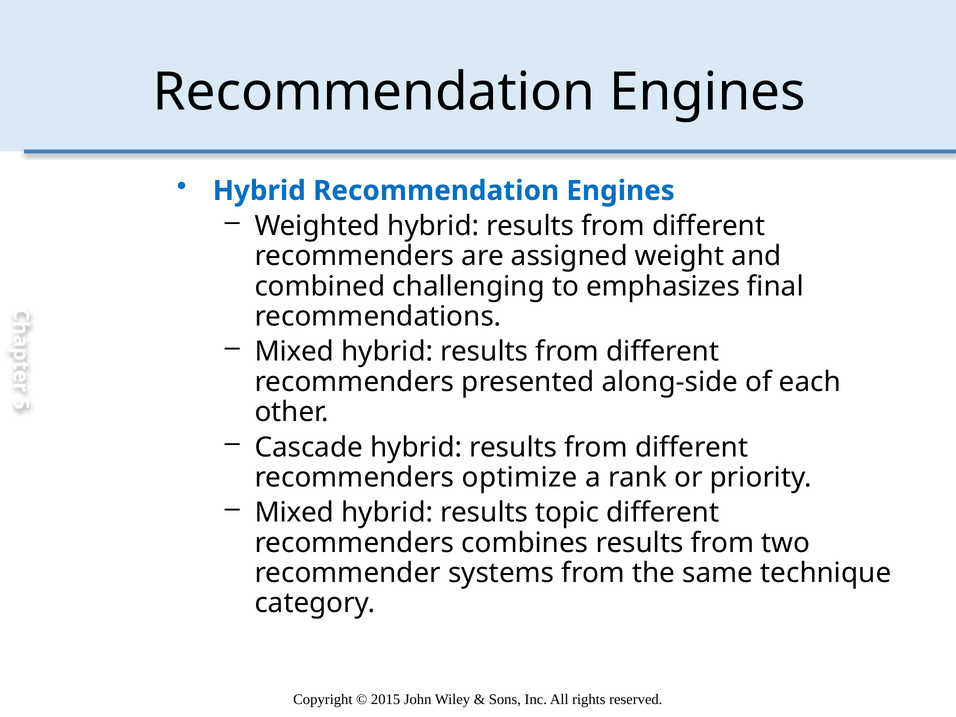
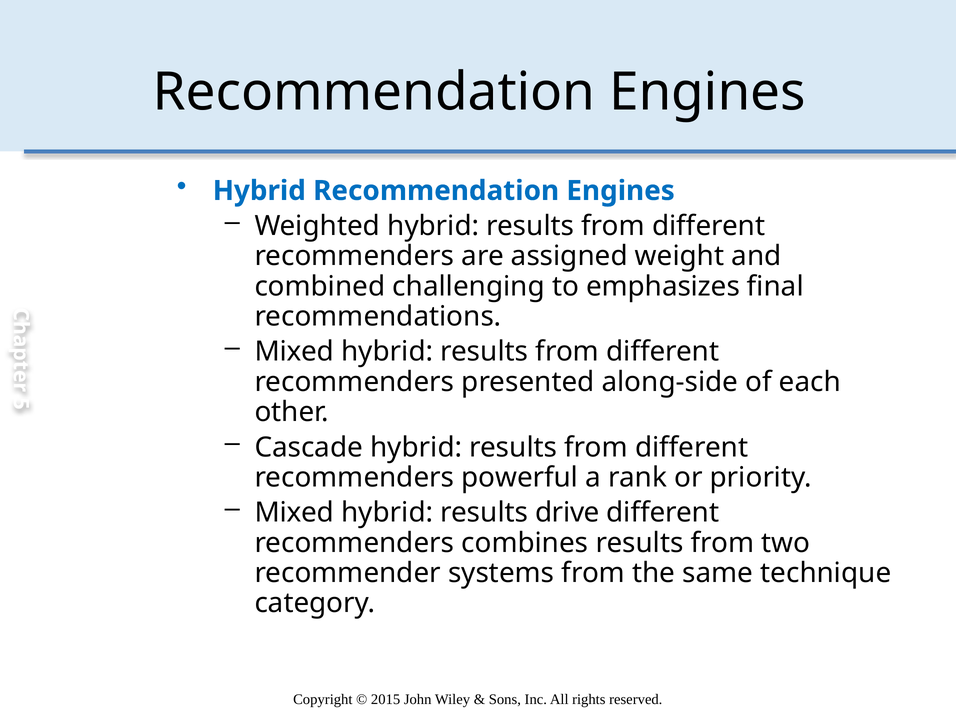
optimize: optimize -> powerful
topic: topic -> drive
